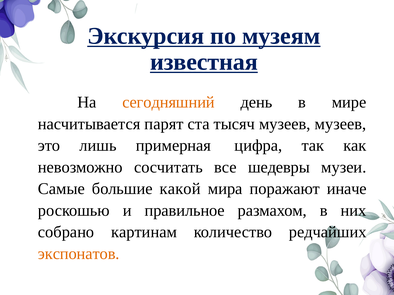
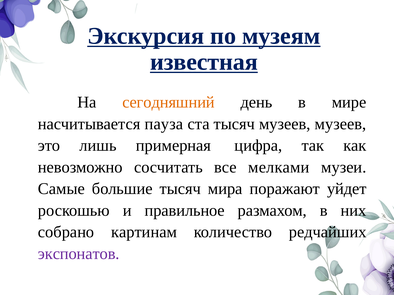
парят: парят -> пауза
шедевры: шедевры -> мелками
большие какой: какой -> тысяч
иначе: иначе -> уйдет
экспонатов colour: orange -> purple
